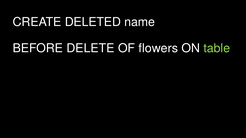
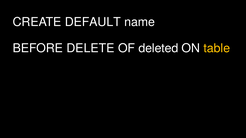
DELETED: DELETED -> DEFAULT
flowers: flowers -> deleted
table colour: light green -> yellow
